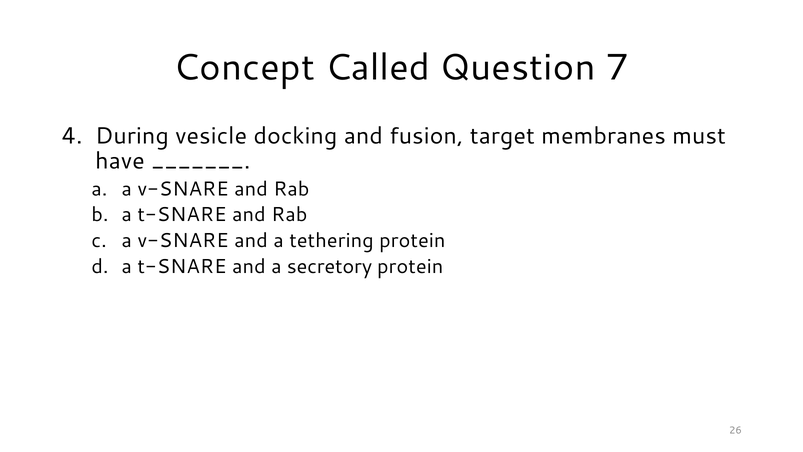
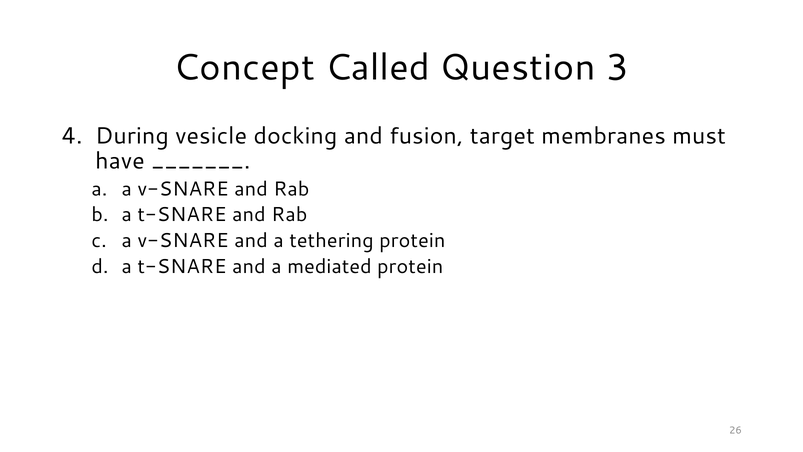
7: 7 -> 3
secretory: secretory -> mediated
